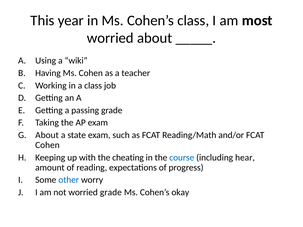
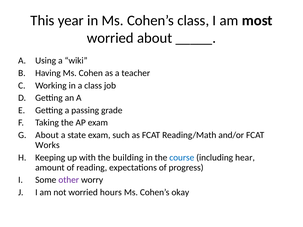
Cohen at (47, 145): Cohen -> Works
cheating: cheating -> building
other colour: blue -> purple
worried grade: grade -> hours
